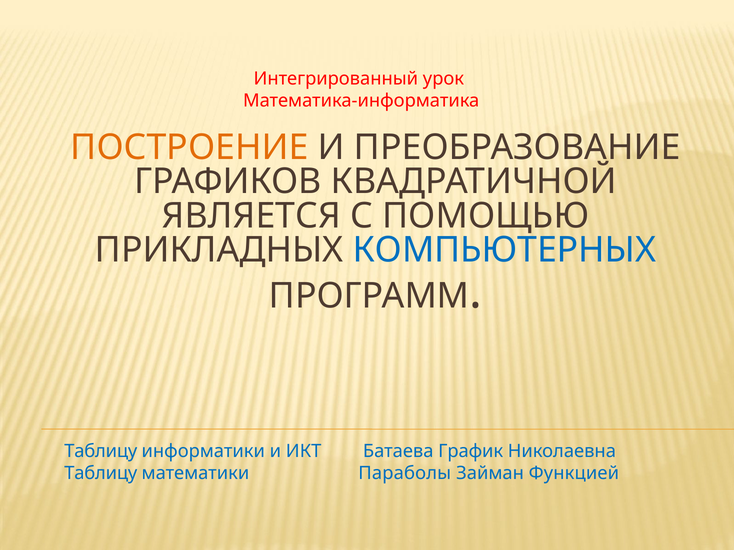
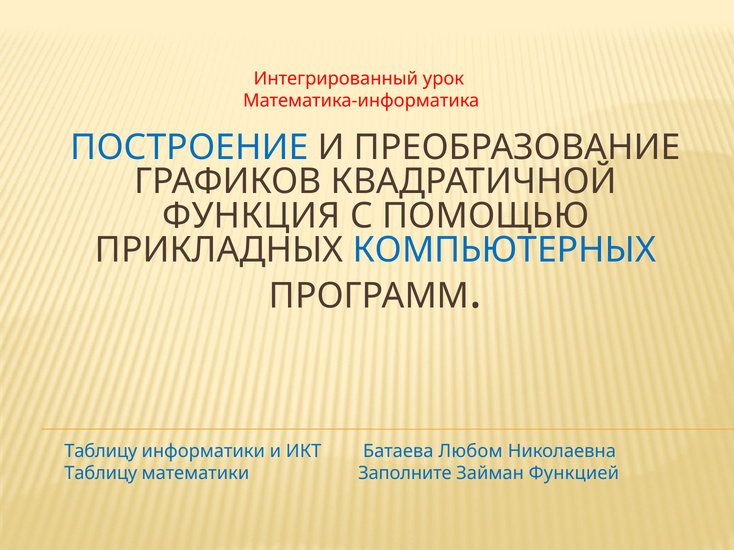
ПОСТРОЕНИЕ colour: orange -> blue
ЯВЛЯЕТСЯ: ЯВЛЯЕТСЯ -> ФУНКЦИЯ
График: График -> Любом
Параболы: Параболы -> Заполните
